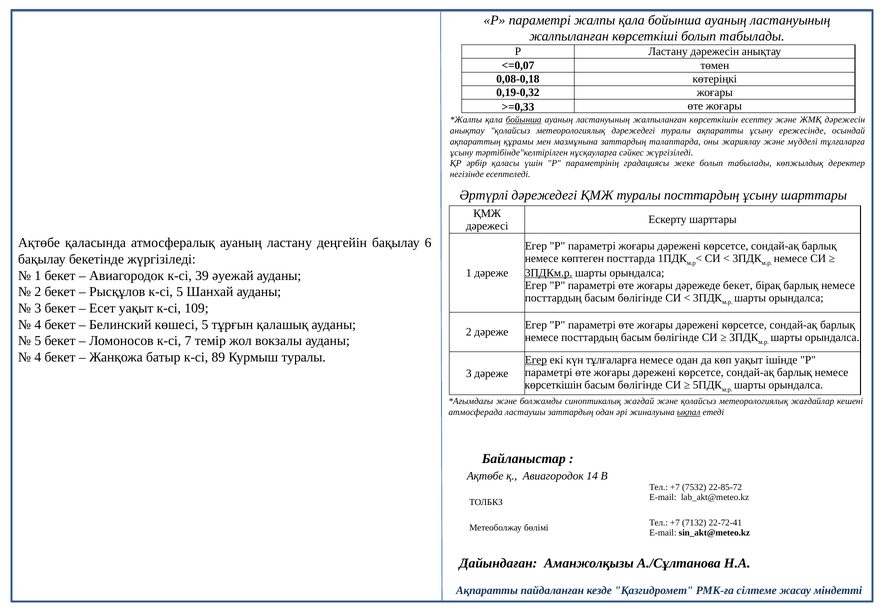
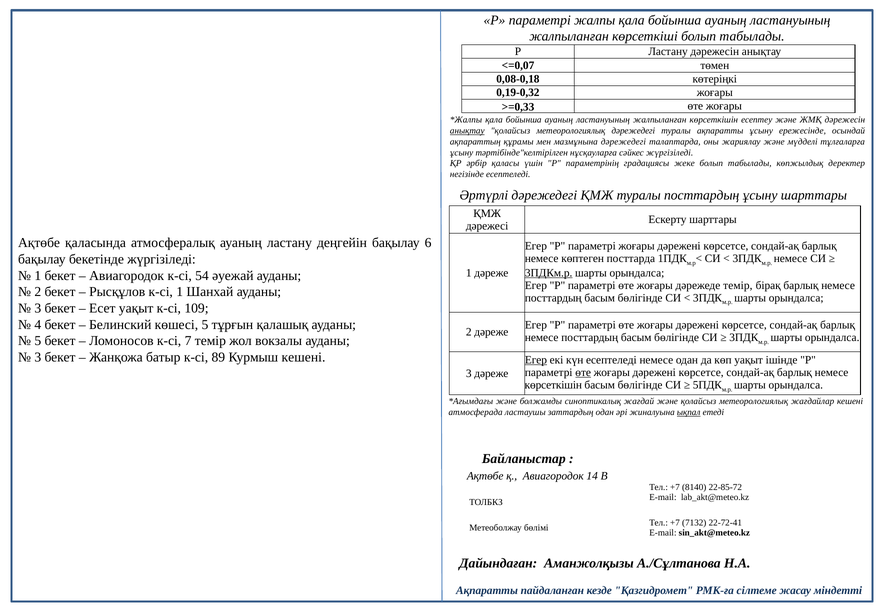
бойынша at (524, 120) underline: present -> none
анықтау at (467, 131) underline: none -> present
мазмұнына заттардың: заттардың -> дәрежедегі
39: 39 -> 54
дәрежеде бекет: бекет -> темір
к-сі 5: 5 -> 1
4 at (38, 357): 4 -> 3
Курмыш туралы: туралы -> кешені
күн тұлғаларға: тұлғаларға -> есептеледі
өте at (583, 373) underline: none -> present
7532: 7532 -> 8140
